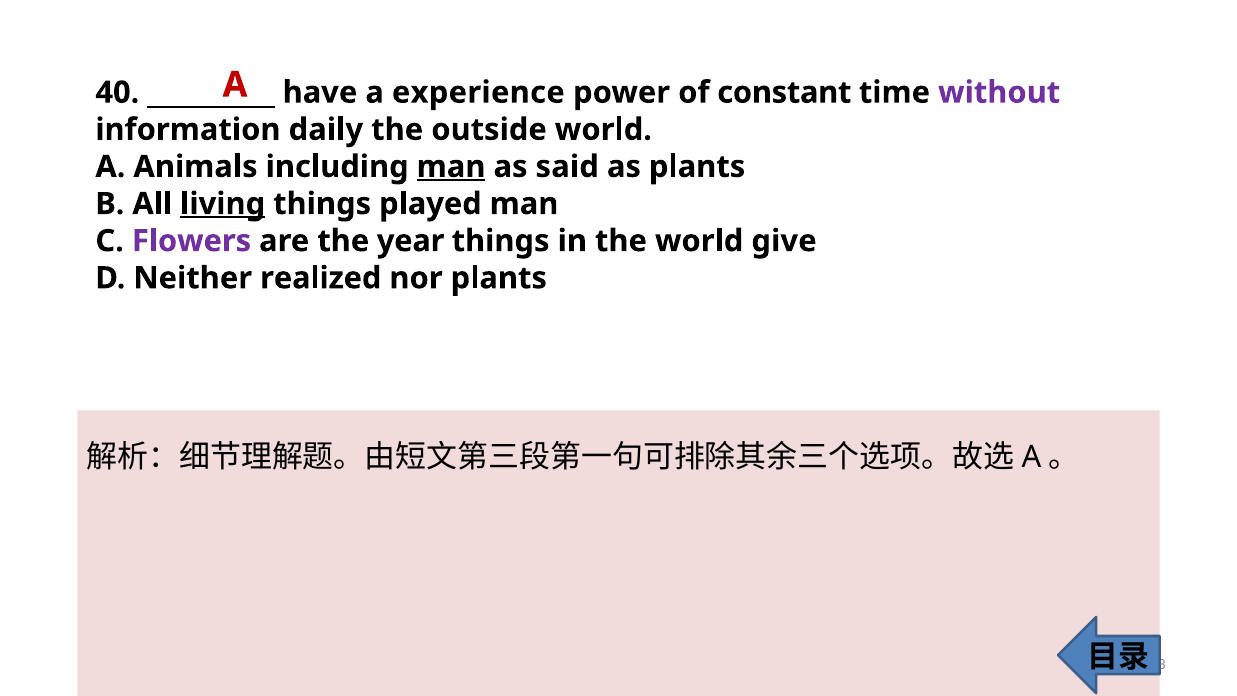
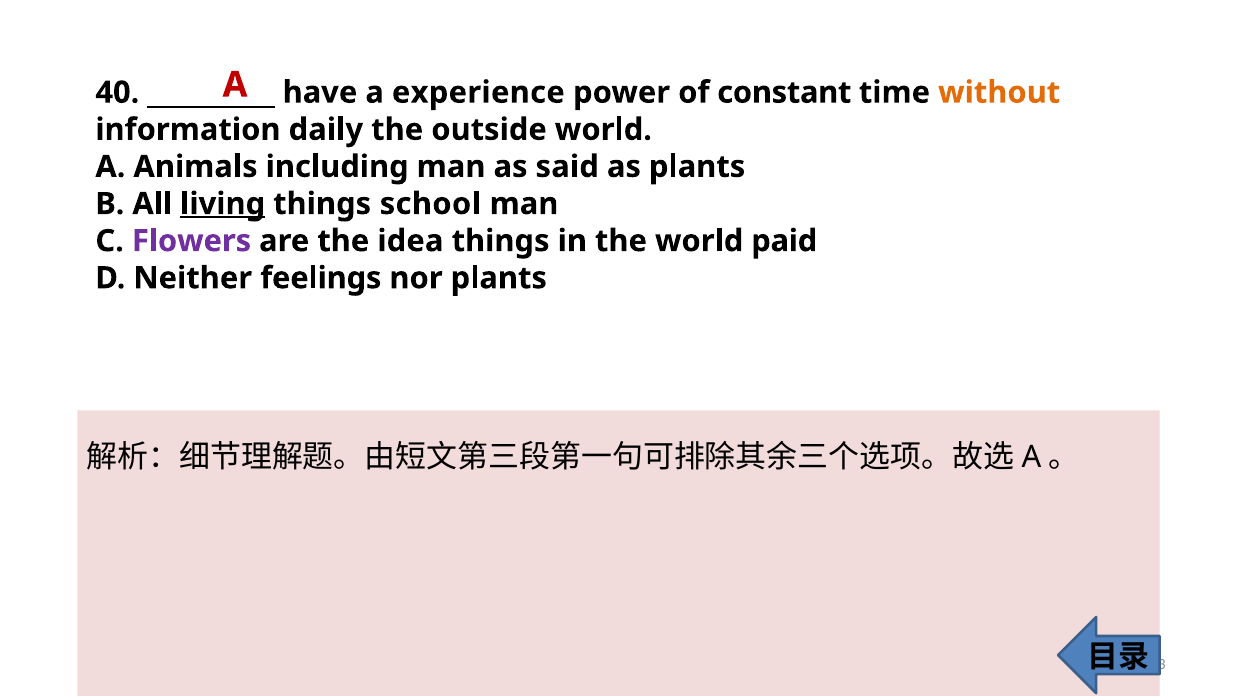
without colour: purple -> orange
man at (451, 167) underline: present -> none
played: played -> school
year: year -> idea
give: give -> paid
realized: realized -> feelings
